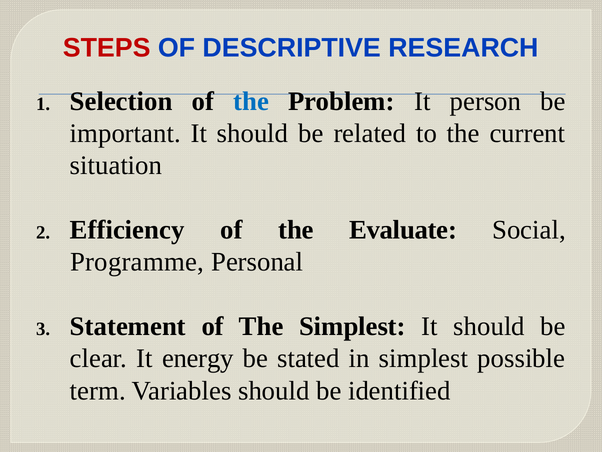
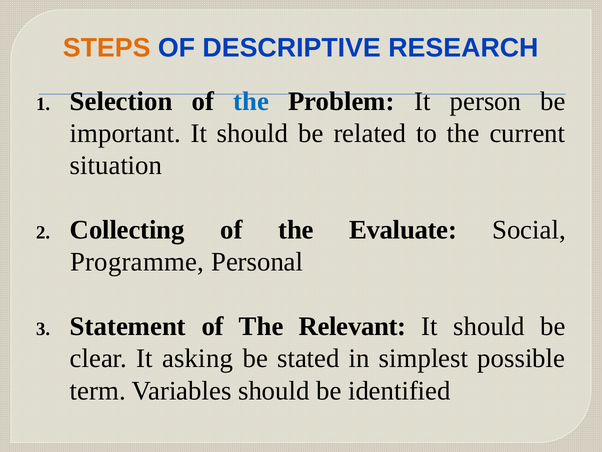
STEPS colour: red -> orange
Efficiency: Efficiency -> Collecting
The Simplest: Simplest -> Relevant
energy: energy -> asking
